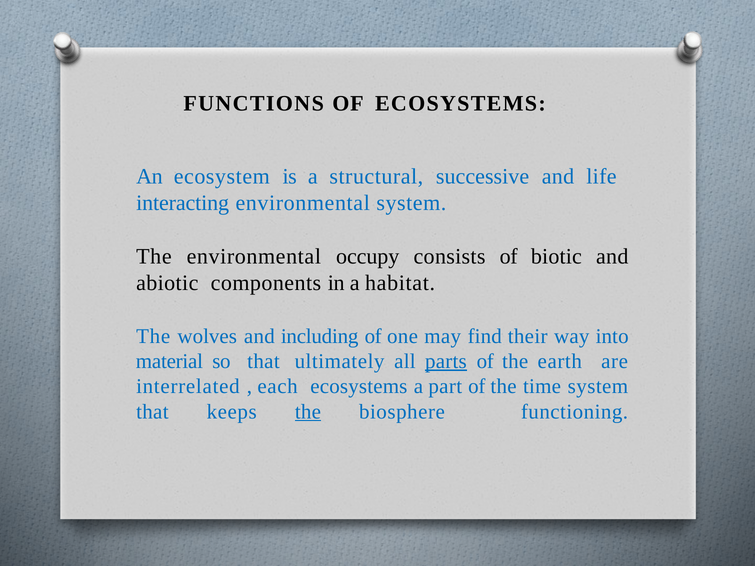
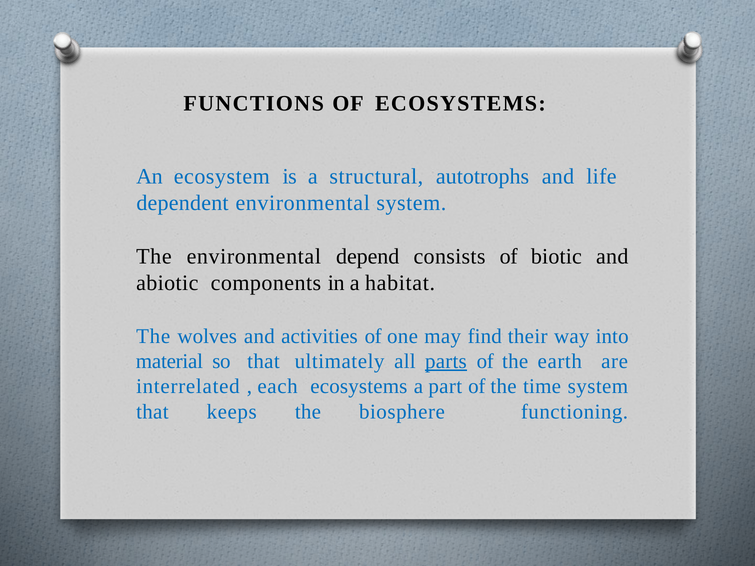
successive: successive -> autotrophs
interacting: interacting -> dependent
occupy: occupy -> depend
including: including -> activities
the at (308, 412) underline: present -> none
